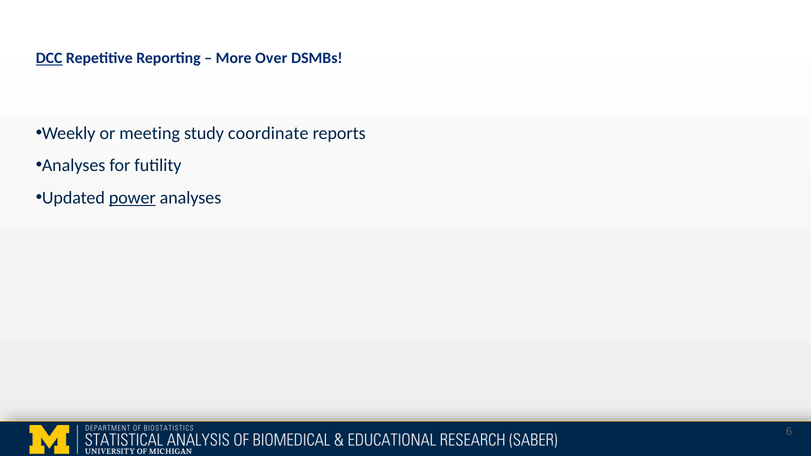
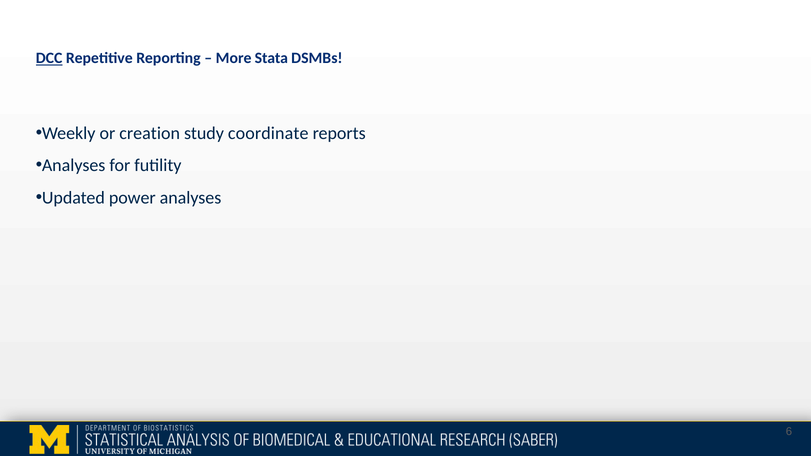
Over: Over -> Stata
meeting: meeting -> creation
power underline: present -> none
